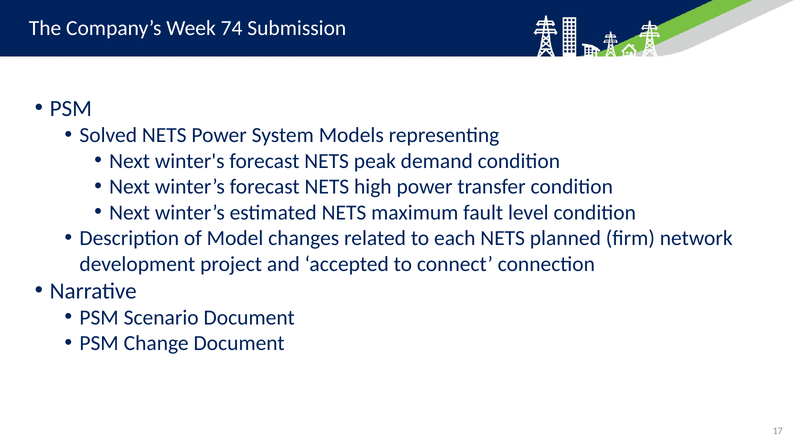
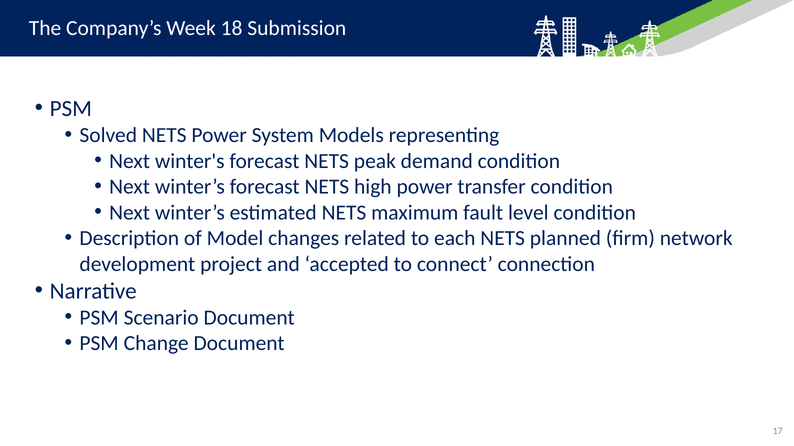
74: 74 -> 18
